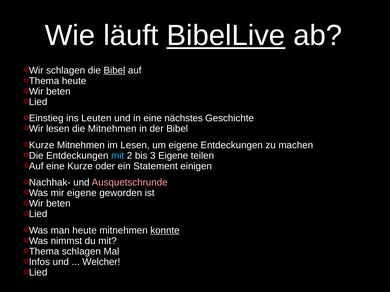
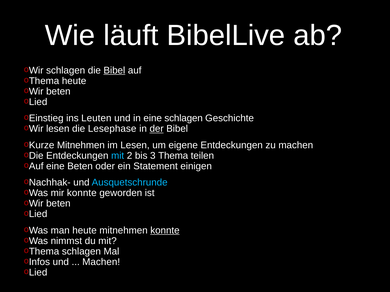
BibelLive underline: present -> none
eine nächstes: nächstes -> schlagen
die Mitnehmen: Mitnehmen -> Lesephase
der underline: none -> present
3 Eigene: Eigene -> Thema
eine Kurze: Kurze -> Beten
Ausquetschrunde colour: pink -> light blue
mir eigene: eigene -> konnte
Welcher at (101, 262): Welcher -> Machen
